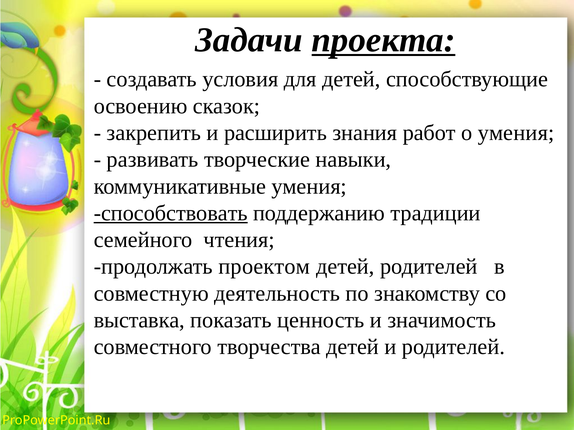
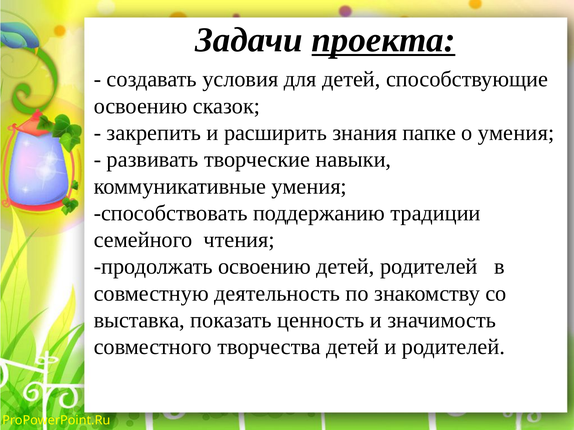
работ: работ -> папке
способствовать underline: present -> none
продолжать проектом: проектом -> освоению
